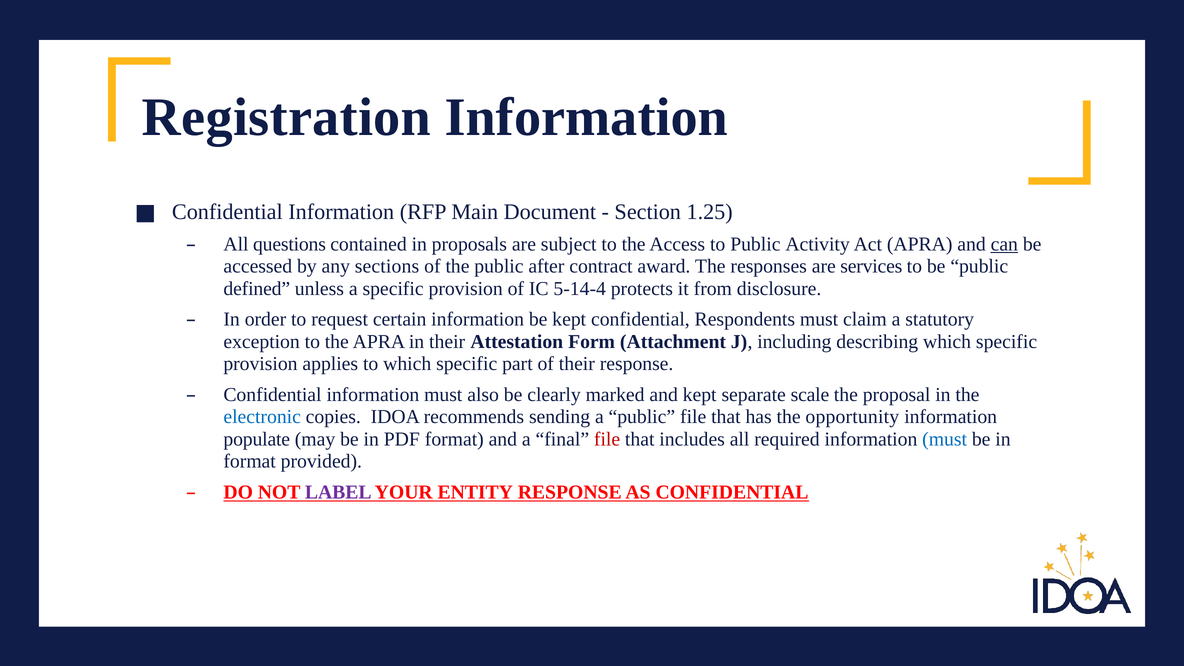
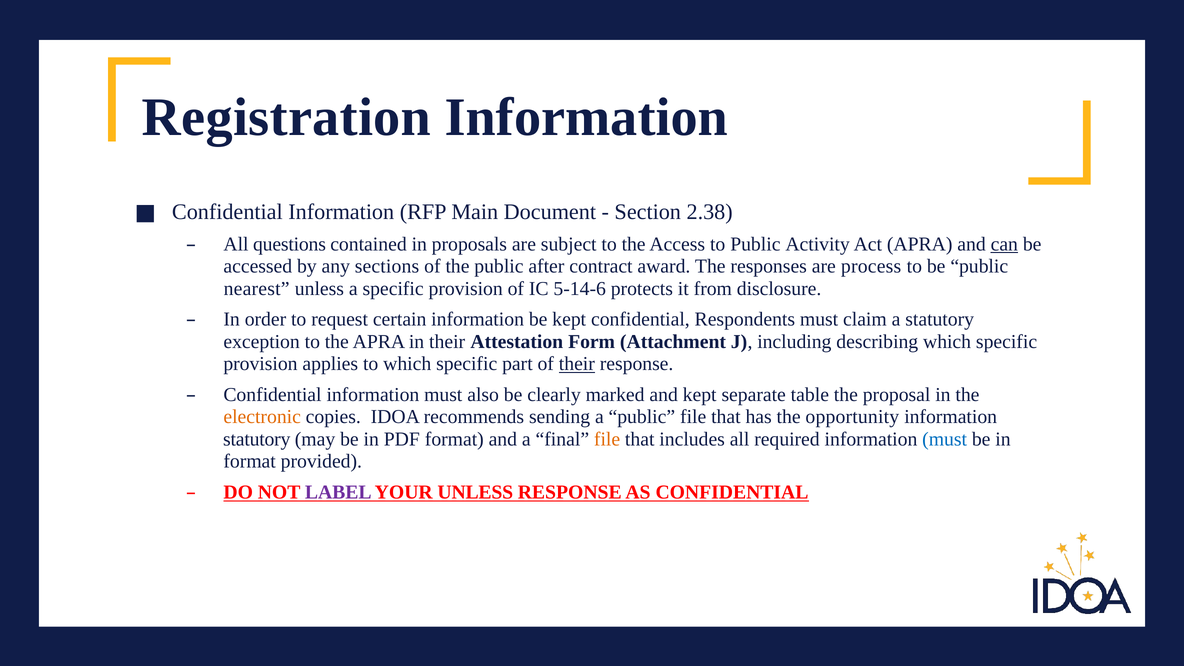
1.25: 1.25 -> 2.38
services: services -> process
defined: defined -> nearest
5-14-4: 5-14-4 -> 5-14-6
their at (577, 364) underline: none -> present
scale: scale -> table
electronic colour: blue -> orange
populate at (257, 439): populate -> statutory
file at (607, 439) colour: red -> orange
YOUR ENTITY: ENTITY -> UNLESS
